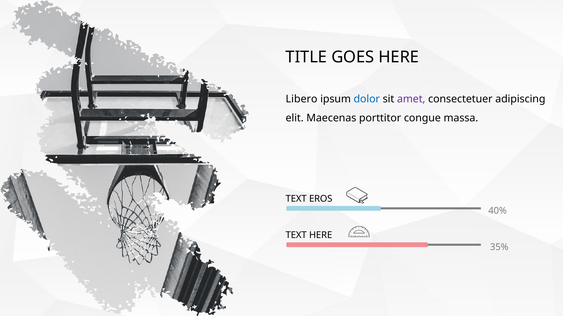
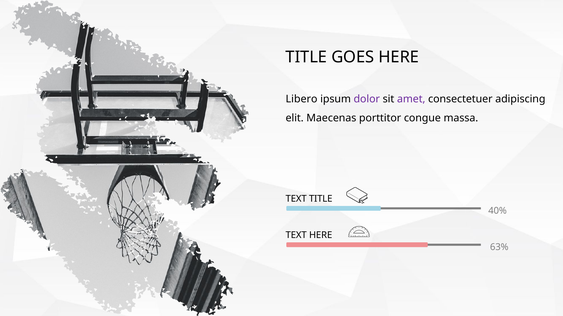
dolor colour: blue -> purple
TEXT EROS: EROS -> TITLE
35%: 35% -> 63%
